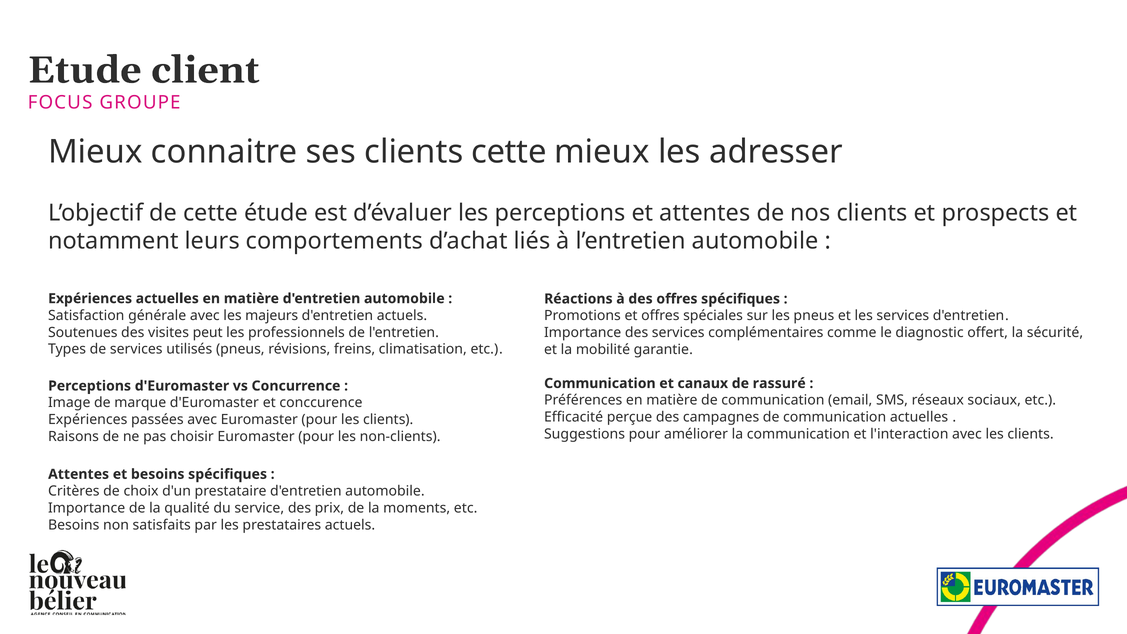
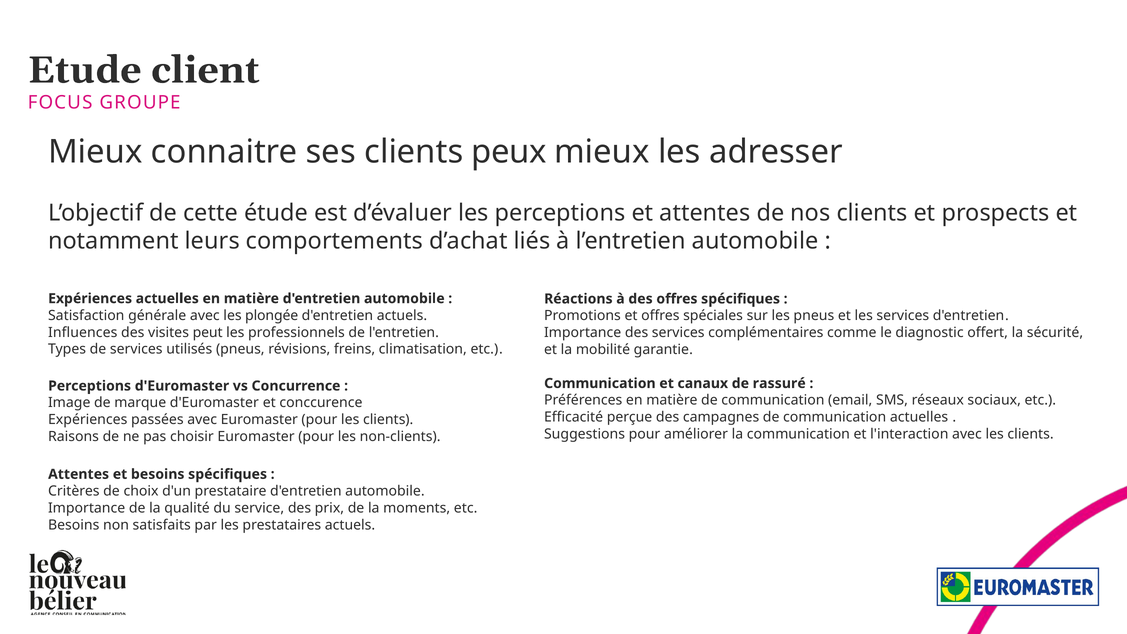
clients cette: cette -> peux
majeurs: majeurs -> plongée
Soutenues: Soutenues -> Influences
